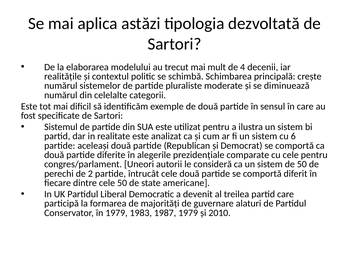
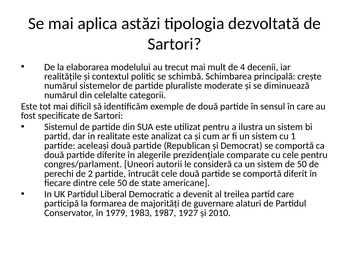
6: 6 -> 1
1987 1979: 1979 -> 1927
